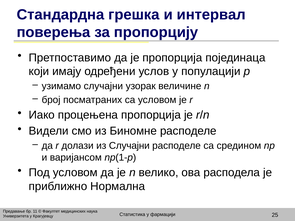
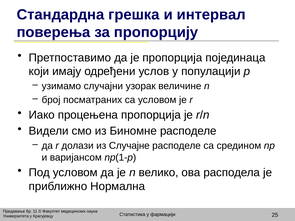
из Случајни: Случајни -> Случајне
